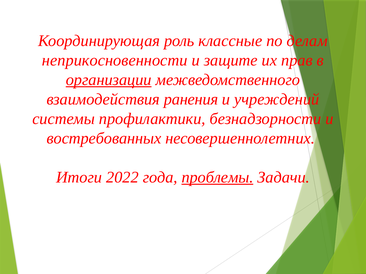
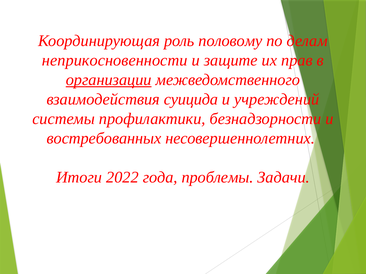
классные: классные -> половому
ранения: ранения -> суицида
проблемы underline: present -> none
